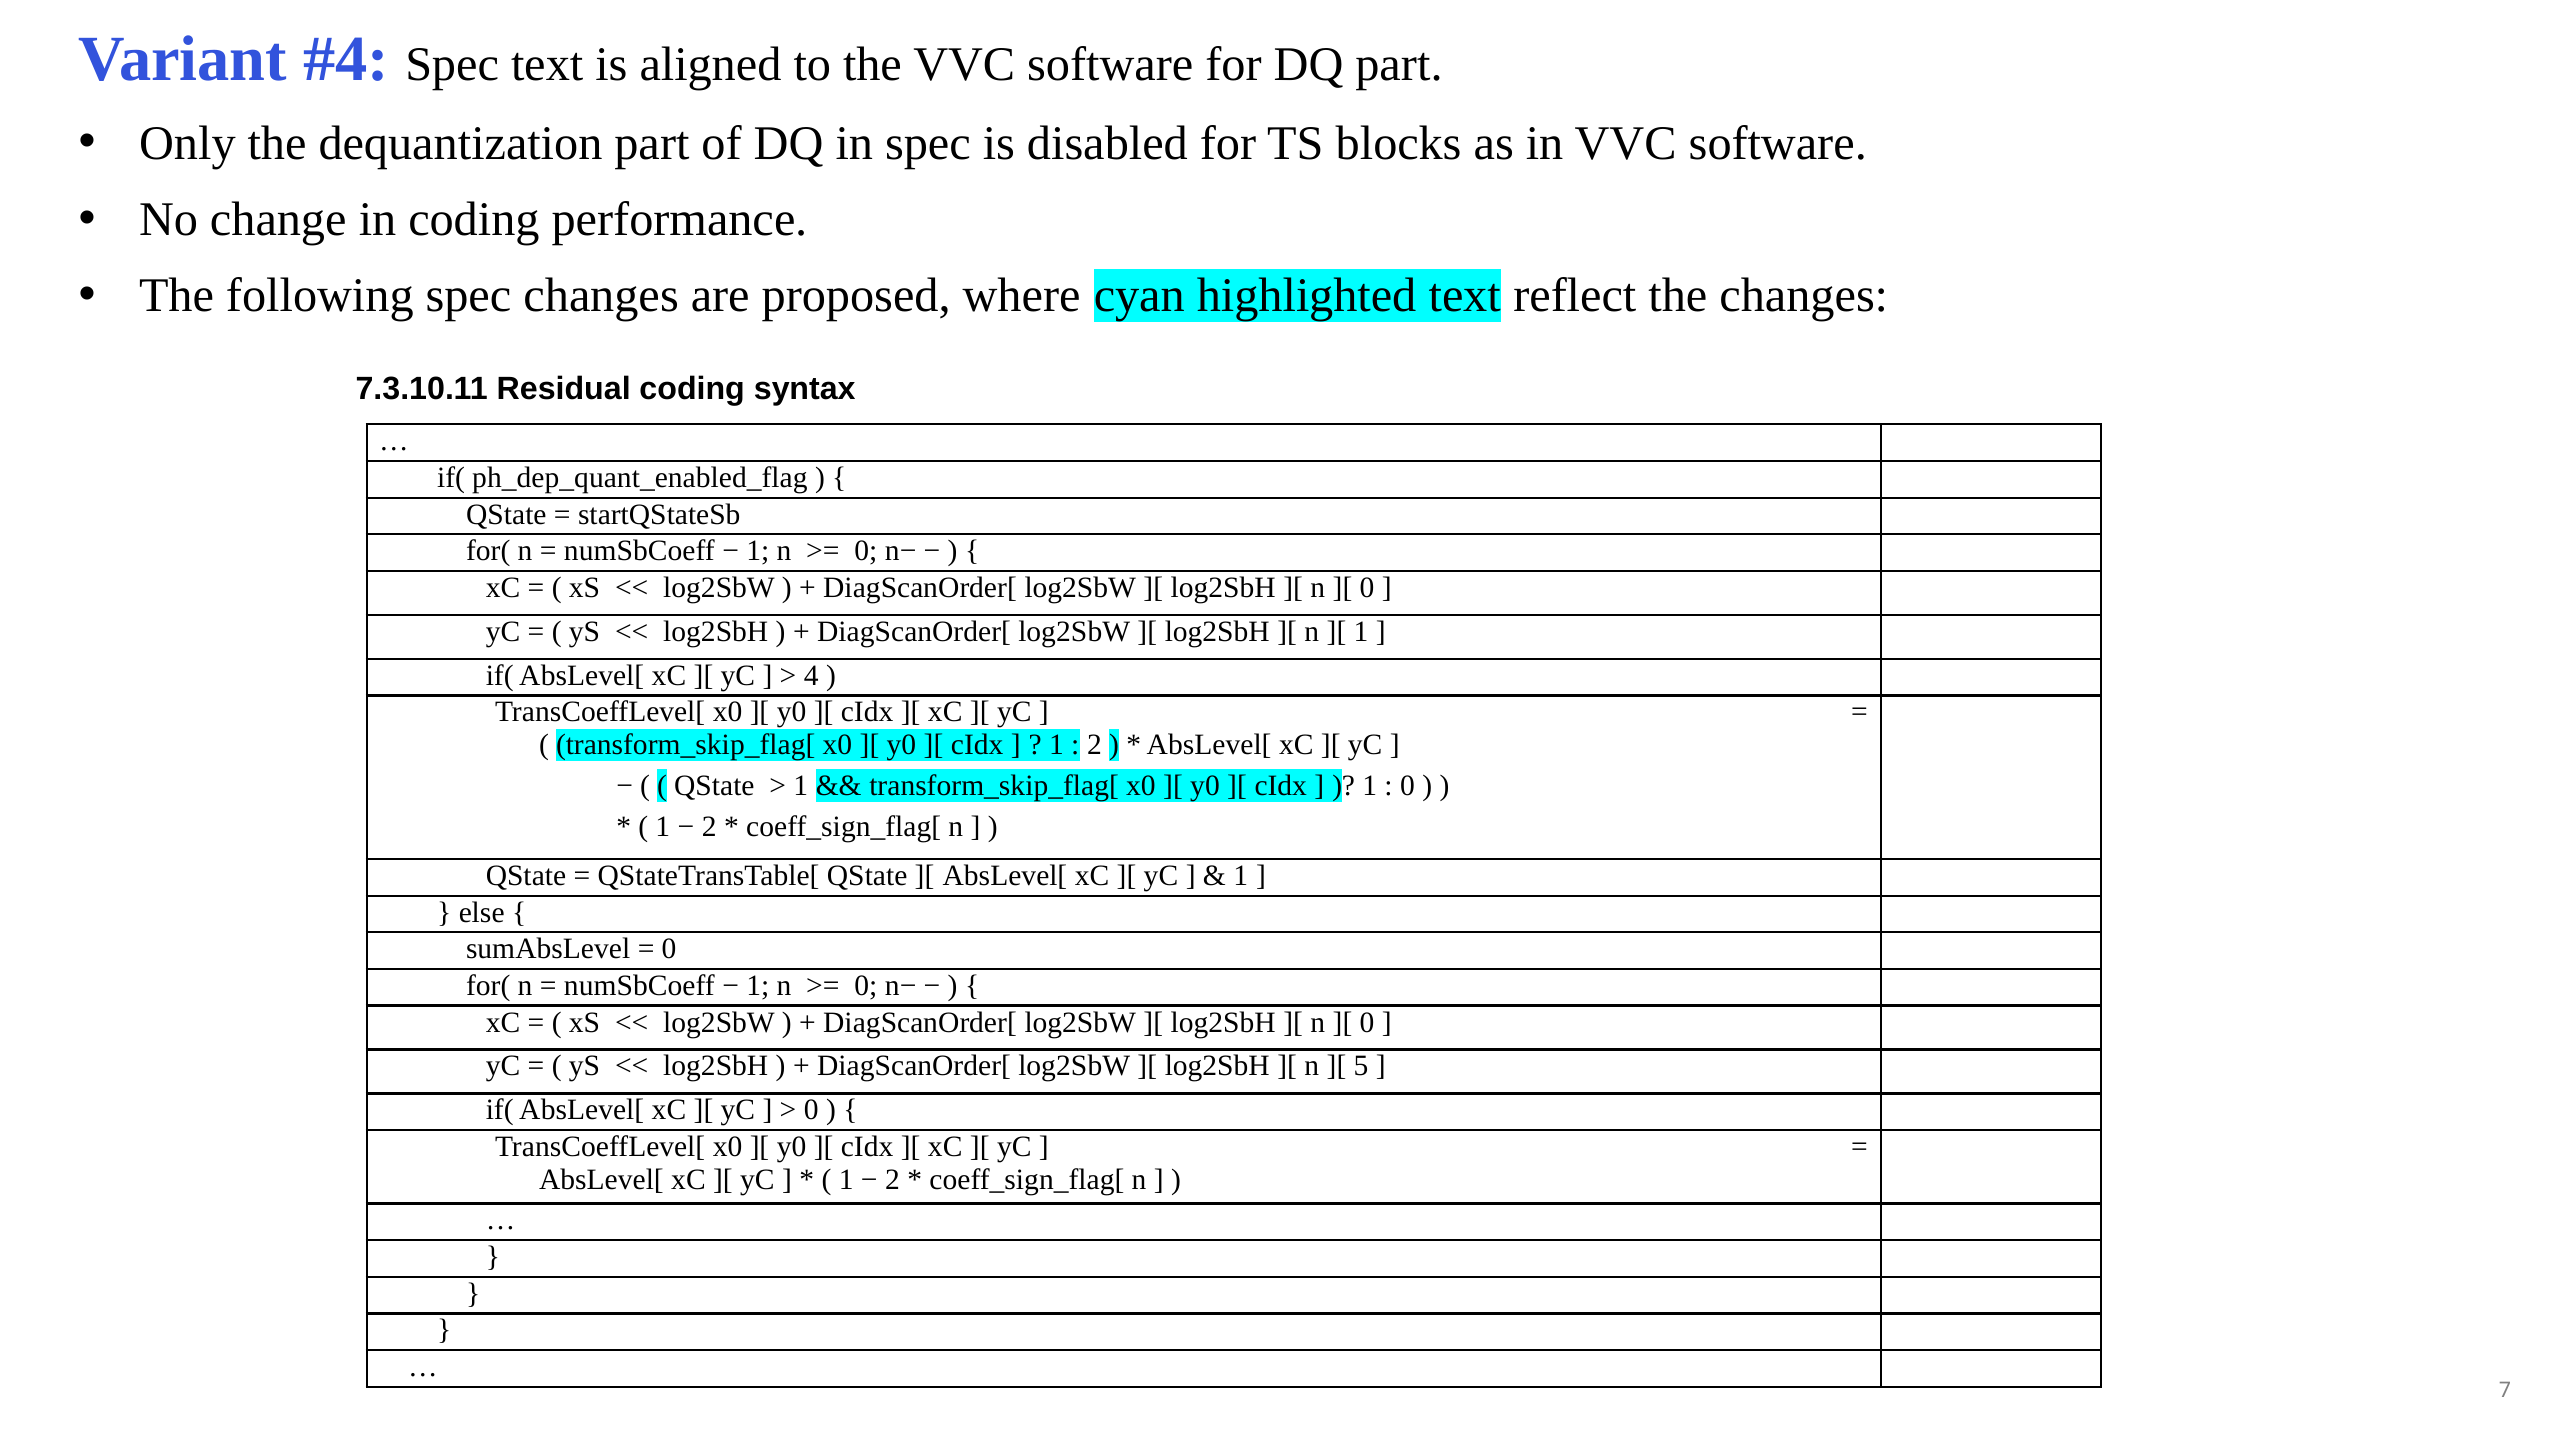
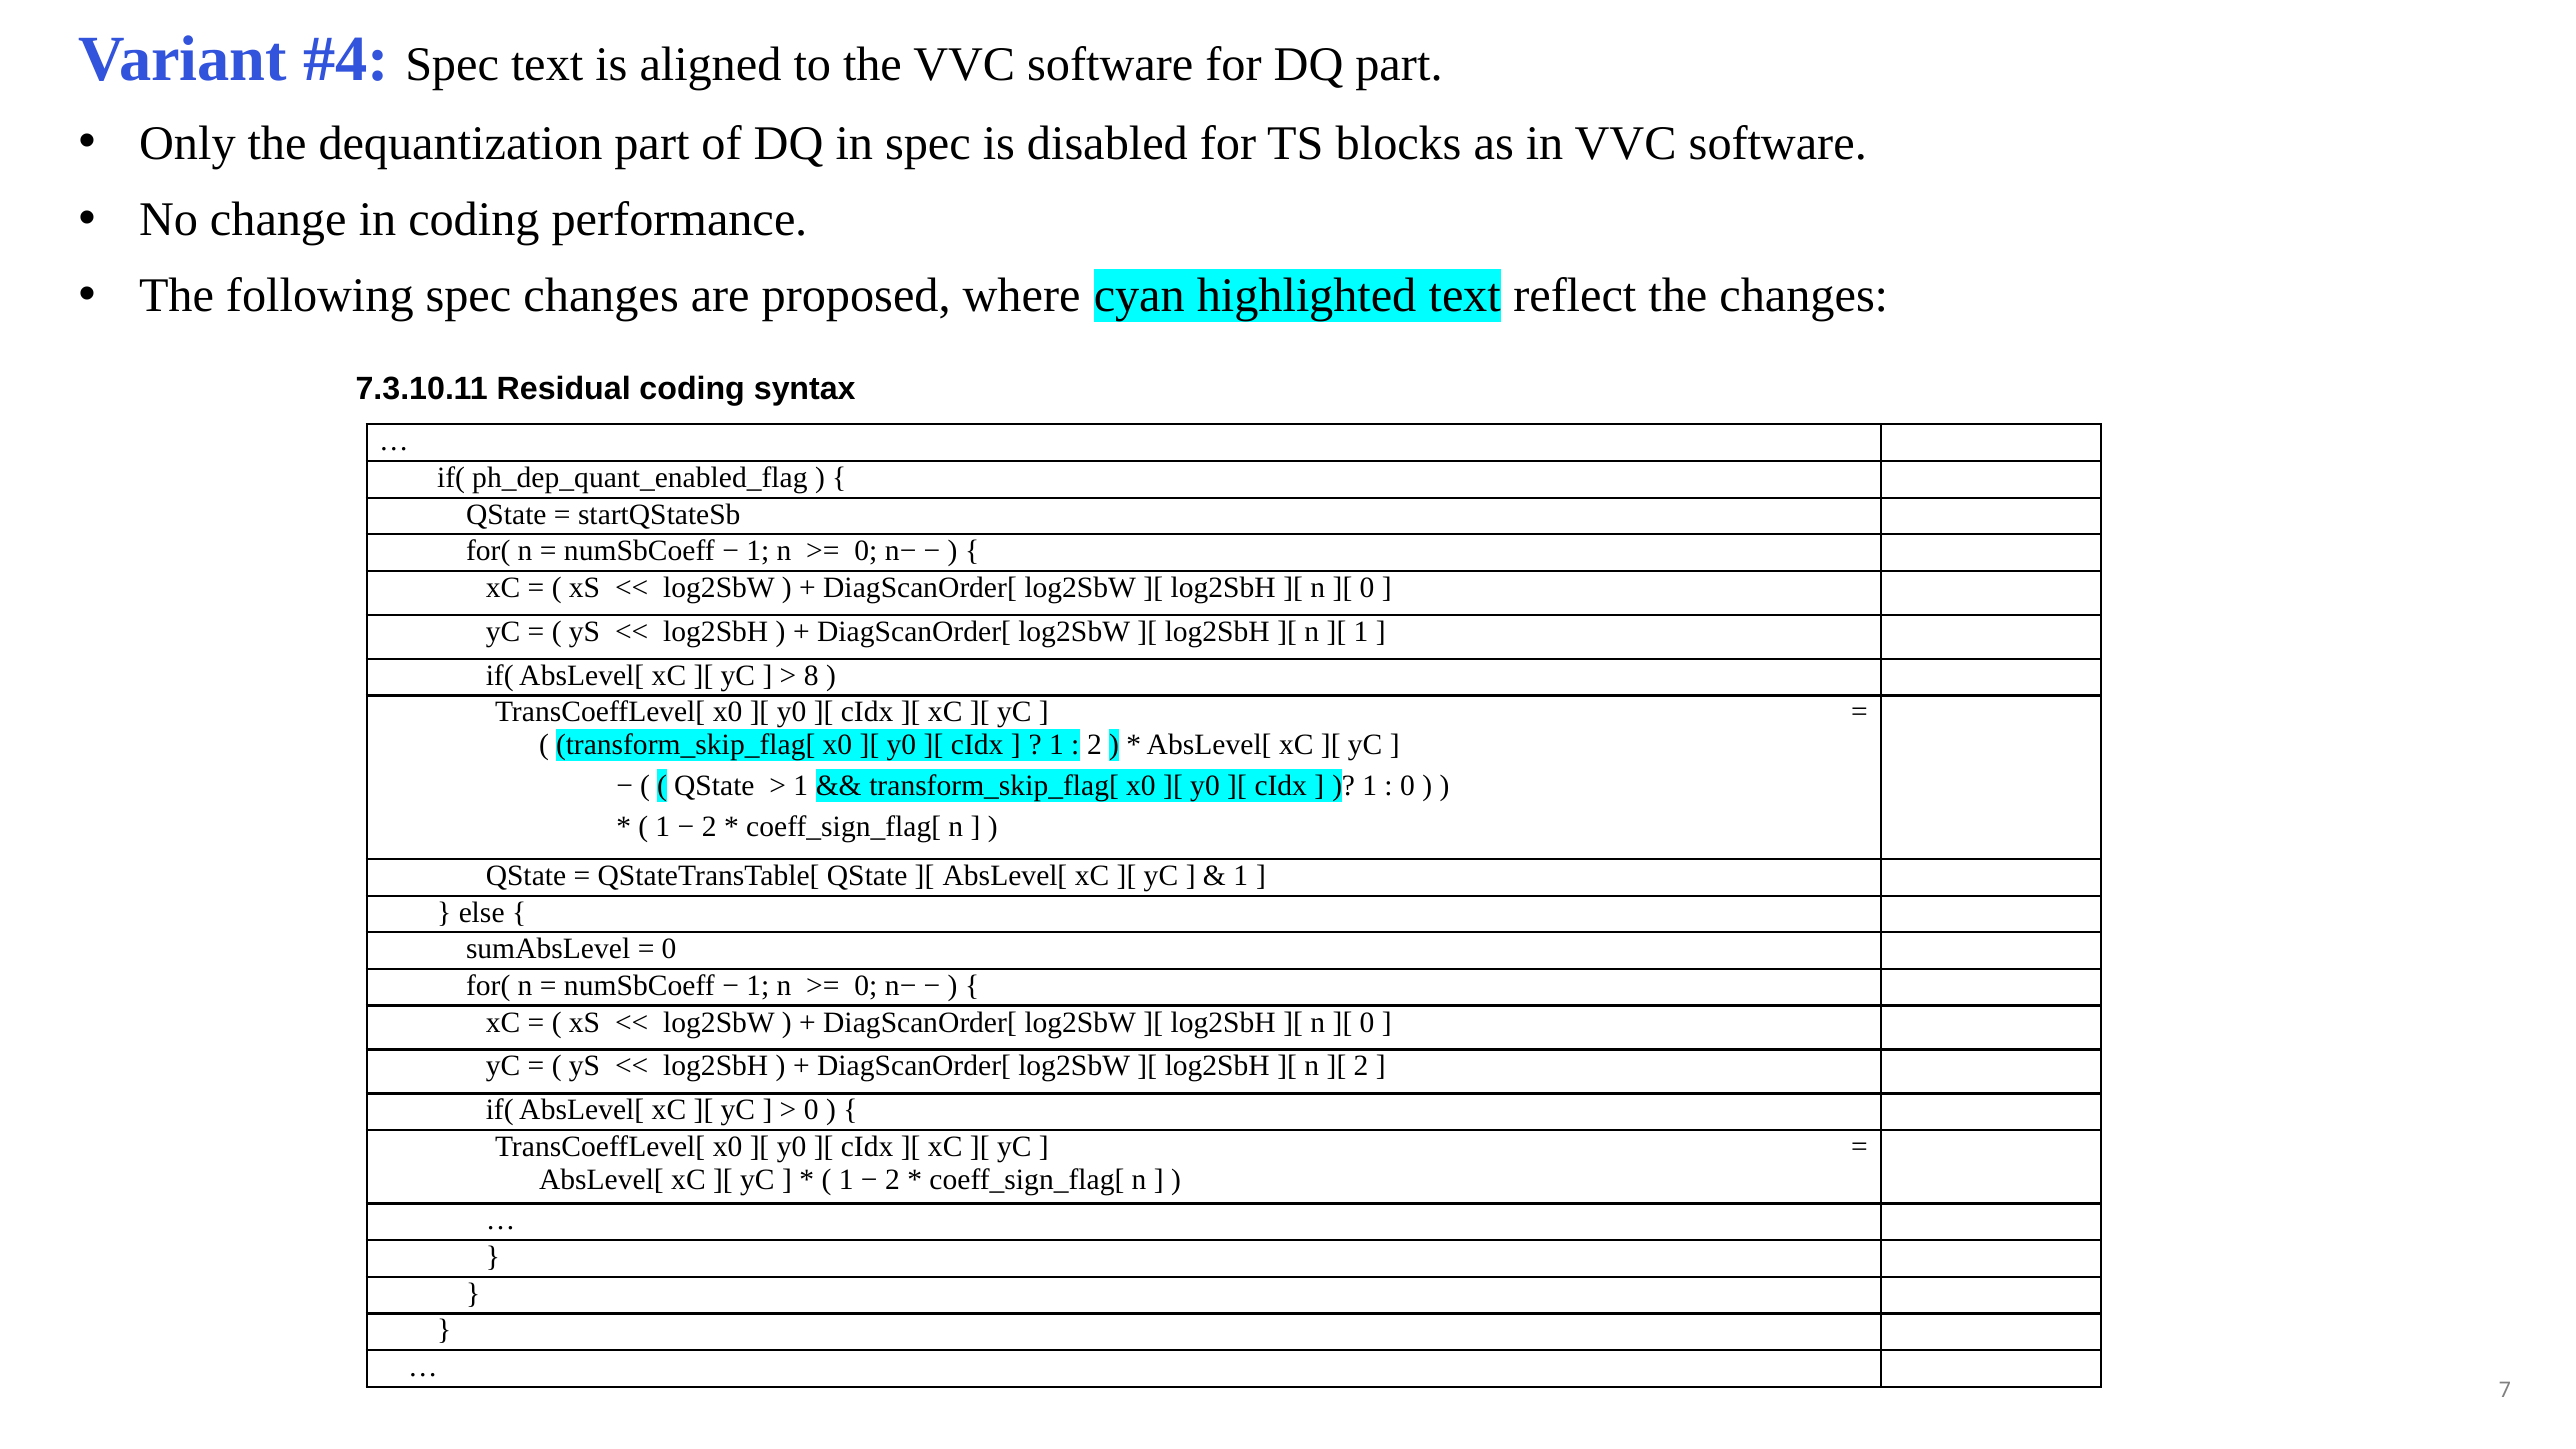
4: 4 -> 8
5 at (1361, 1066): 5 -> 2
